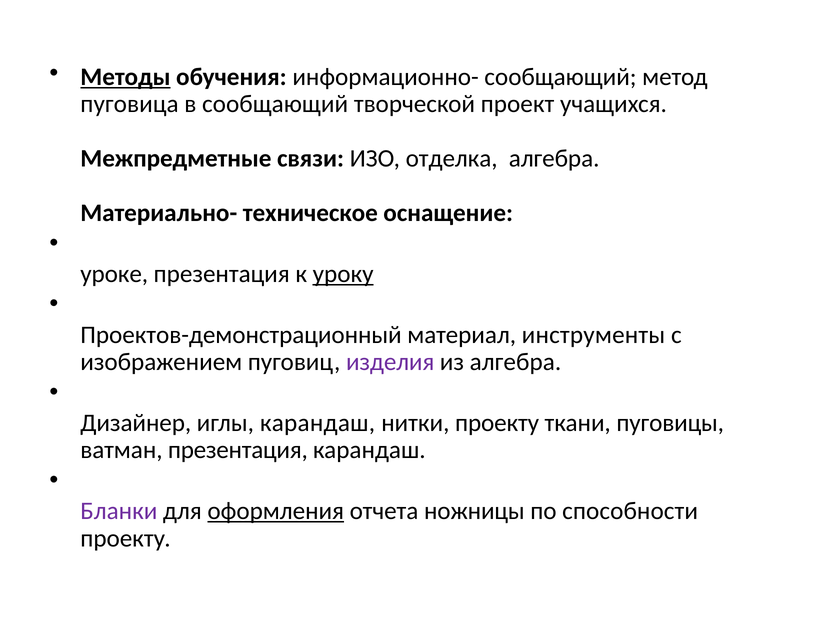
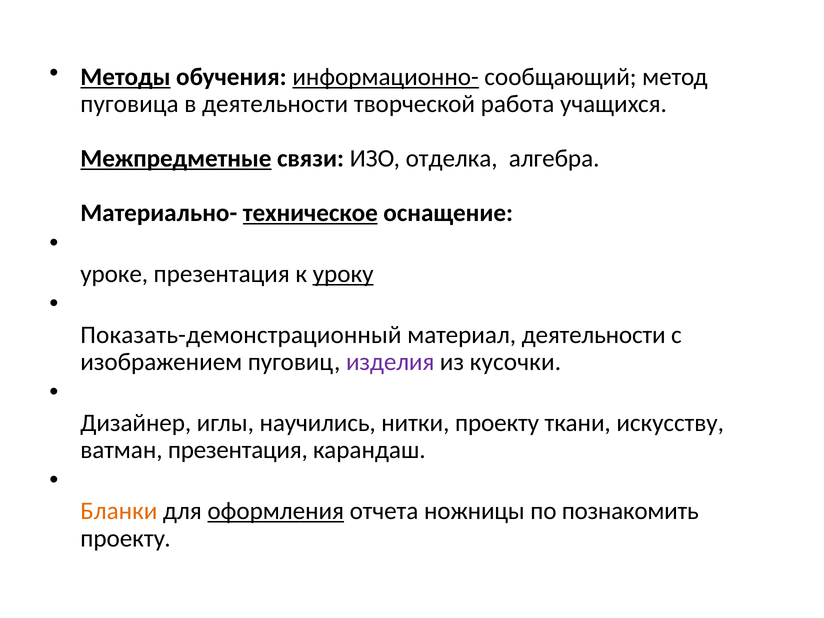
информационно- underline: none -> present
в сообщающий: сообщающий -> деятельности
проект: проект -> работа
Межпредметные underline: none -> present
техническое underline: none -> present
Проектов-демонстрационный: Проектов-демонстрационный -> Показать-демонстрационный
материал инструменты: инструменты -> деятельности
из алгебра: алгебра -> кусочки
иглы карандаш: карандаш -> научились
пуговицы: пуговицы -> искусству
Бланки colour: purple -> orange
способности: способности -> познакомить
